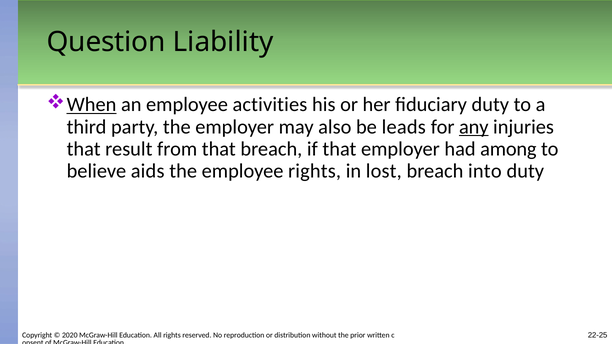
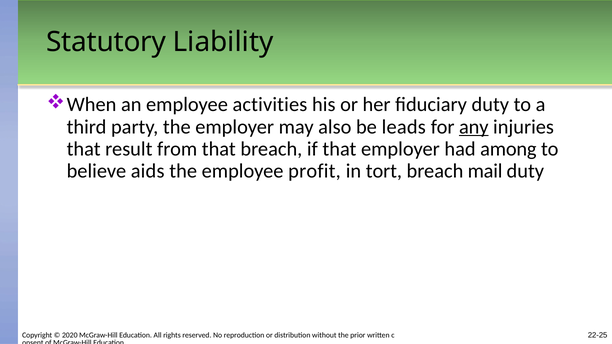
Question: Question -> Statutory
When underline: present -> none
employee rights: rights -> profit
lost: lost -> tort
into: into -> mail
